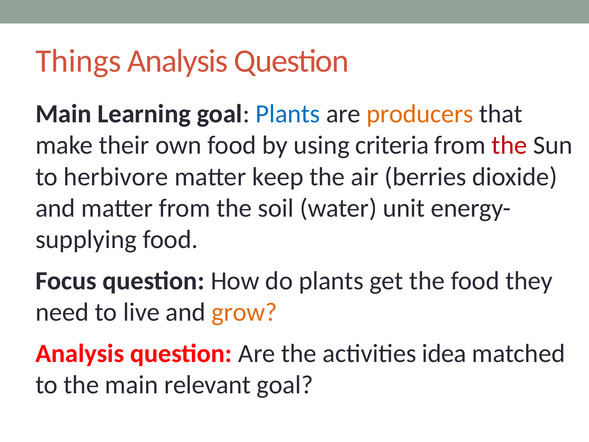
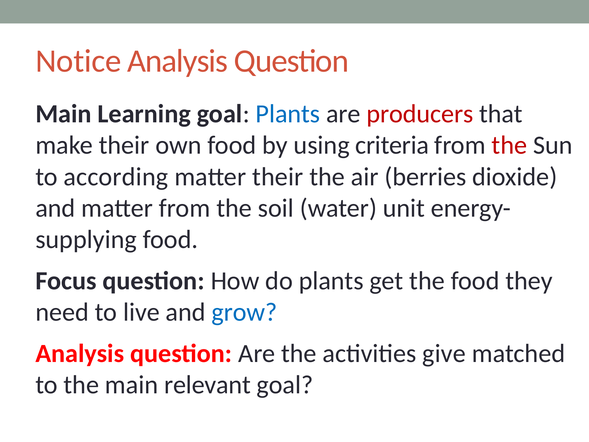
Things: Things -> Notice
producers colour: orange -> red
herbivore: herbivore -> according
matter keep: keep -> their
grow colour: orange -> blue
idea: idea -> give
